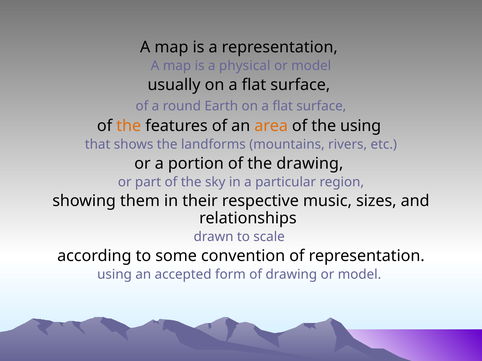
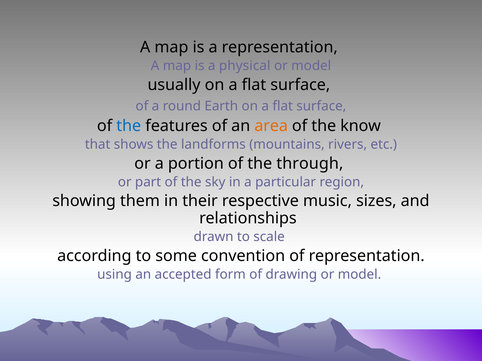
the at (129, 126) colour: orange -> blue
the using: using -> know
the drawing: drawing -> through
